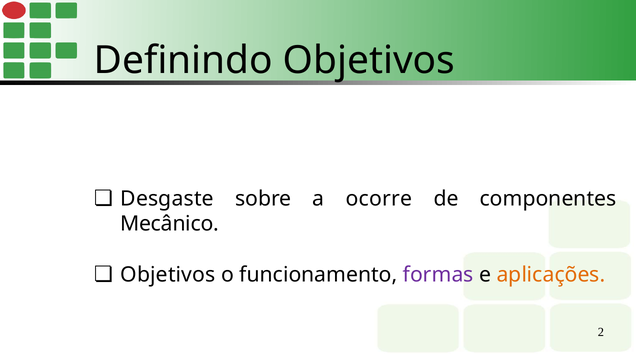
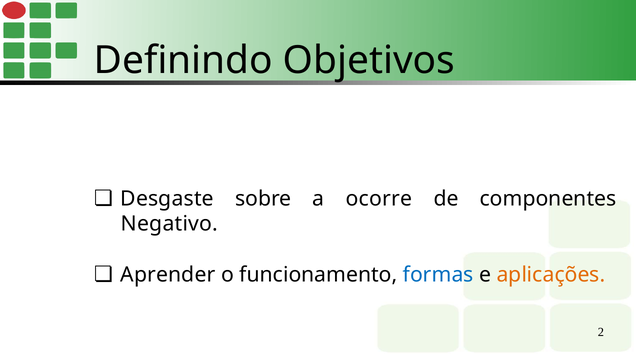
Mecânico: Mecânico -> Negativo
Objetivos at (168, 275): Objetivos -> Aprender
formas colour: purple -> blue
